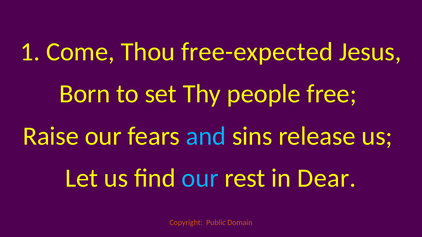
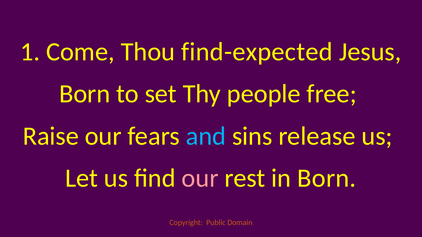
free-expected: free-expected -> find-expected
our at (200, 179) colour: light blue -> pink
in Dear: Dear -> Born
